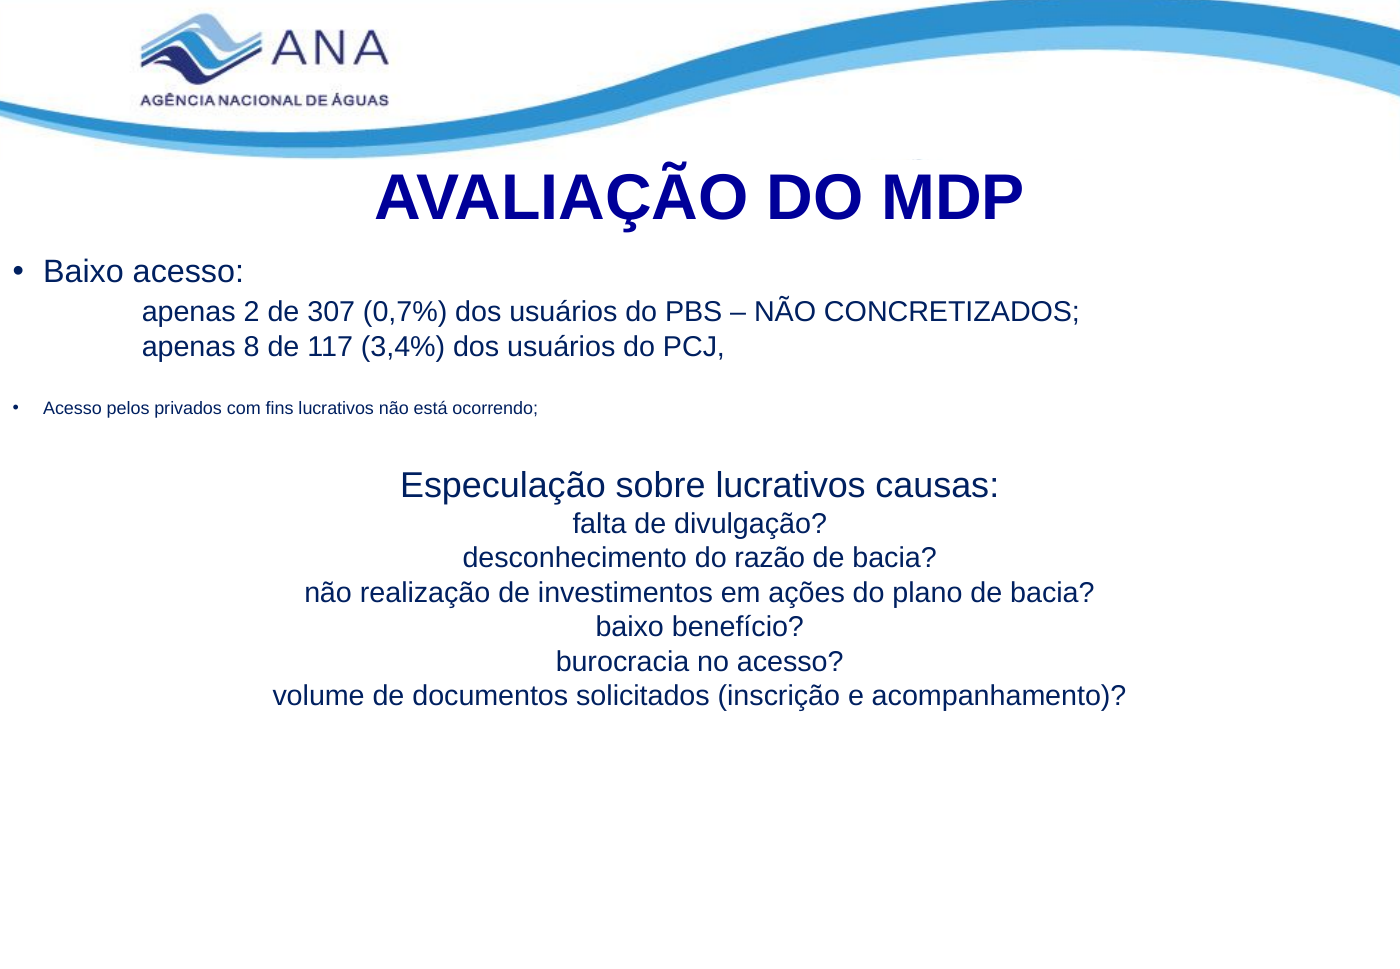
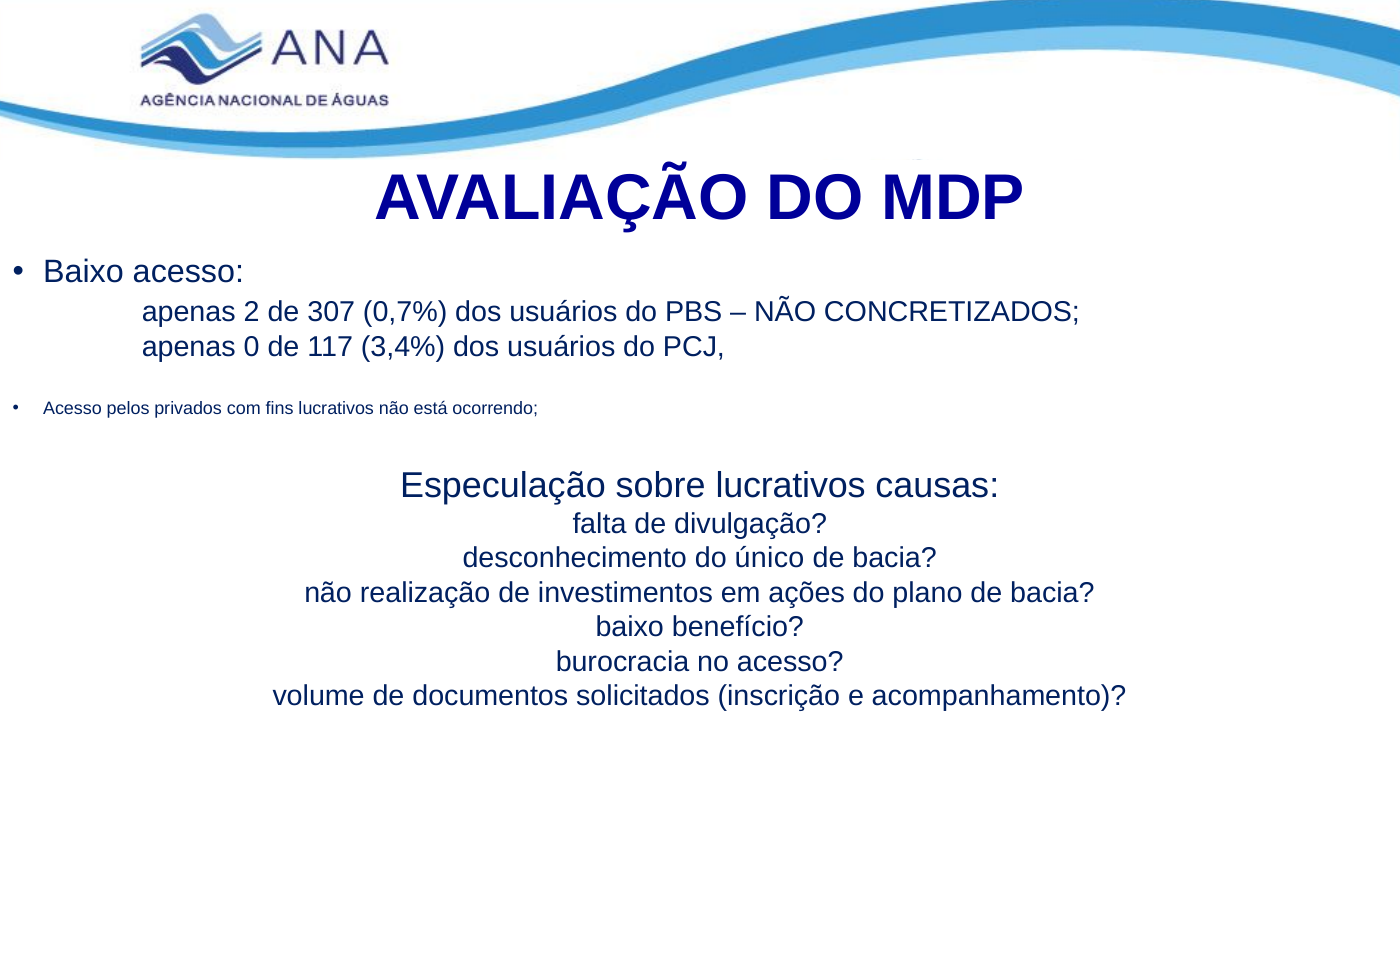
8: 8 -> 0
razão: razão -> único
